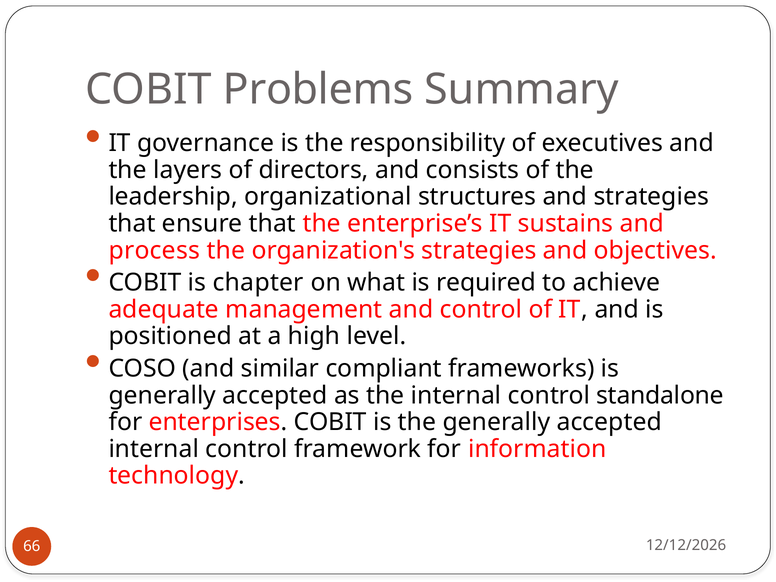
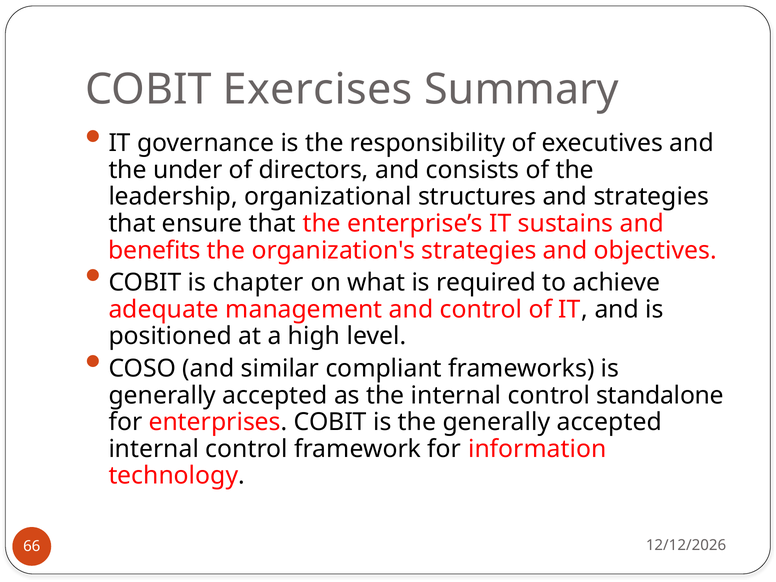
Problems: Problems -> Exercises
layers: layers -> under
process: process -> benefits
